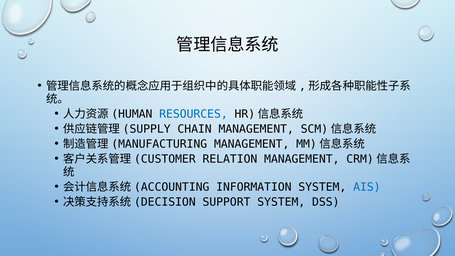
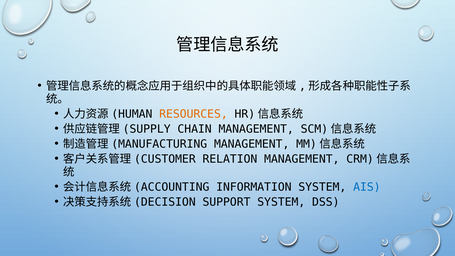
RESOURCES colour: blue -> orange
